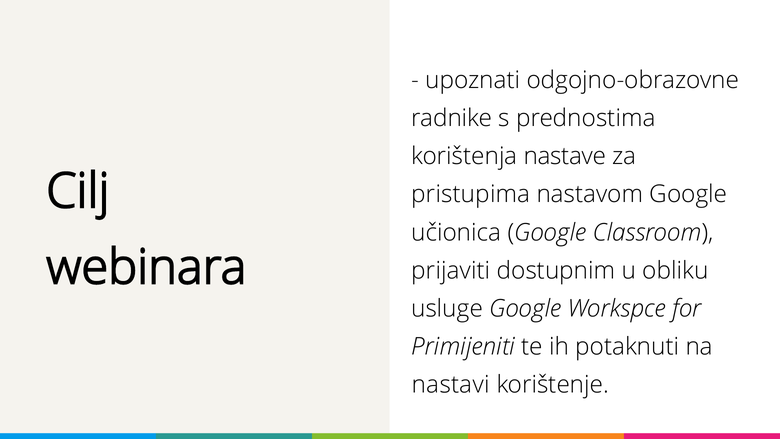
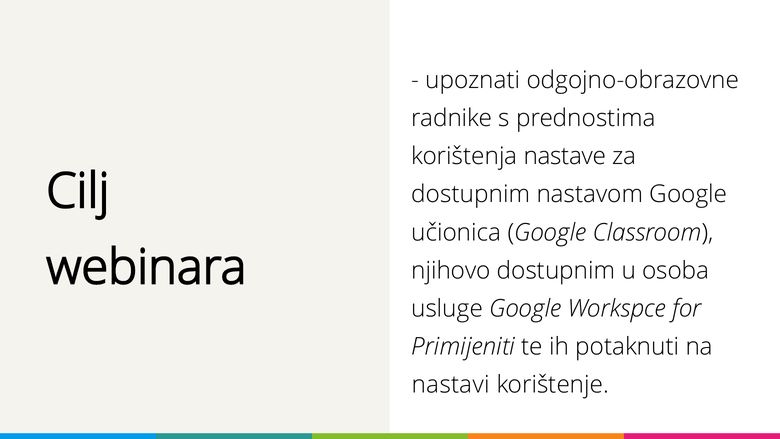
pristupima at (471, 194): pristupima -> dostupnim
prijaviti: prijaviti -> njihovo
obliku: obliku -> osoba
